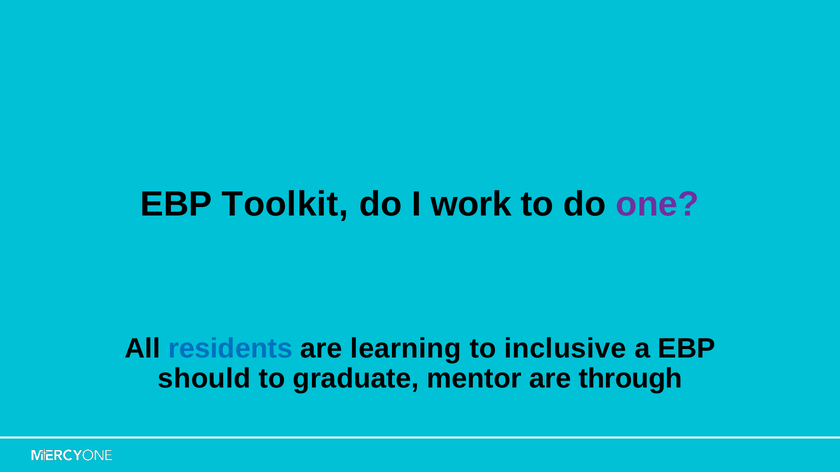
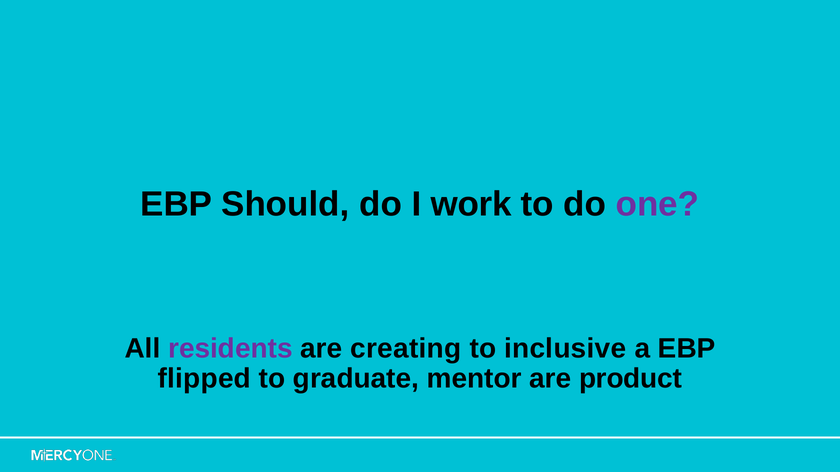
Toolkit: Toolkit -> Should
residents colour: blue -> purple
learning: learning -> creating
should: should -> flipped
through: through -> product
